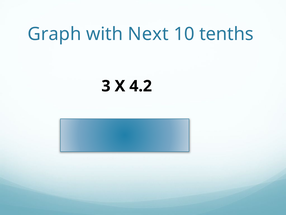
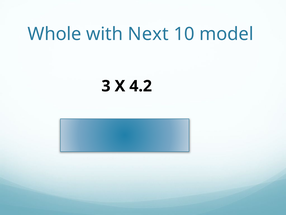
Graph: Graph -> Whole
tenths: tenths -> model
